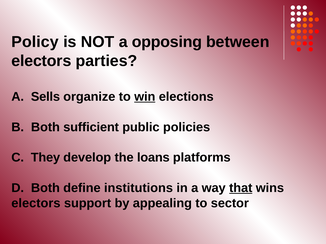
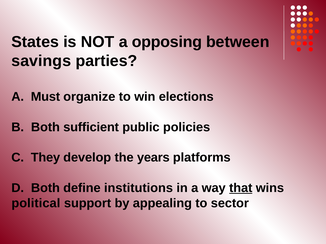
Policy: Policy -> States
electors at (41, 61): electors -> savings
Sells: Sells -> Must
win underline: present -> none
loans: loans -> years
electors at (36, 204): electors -> political
